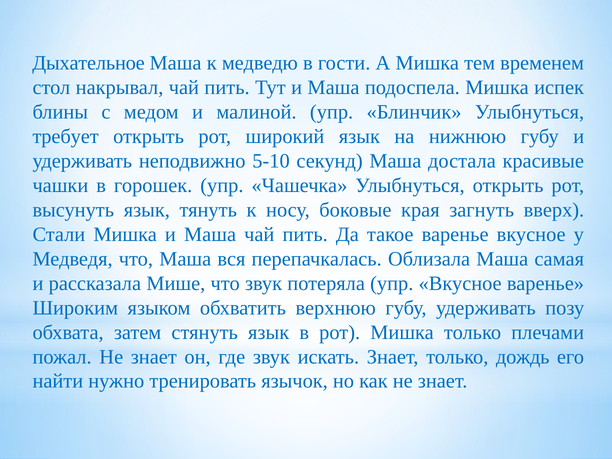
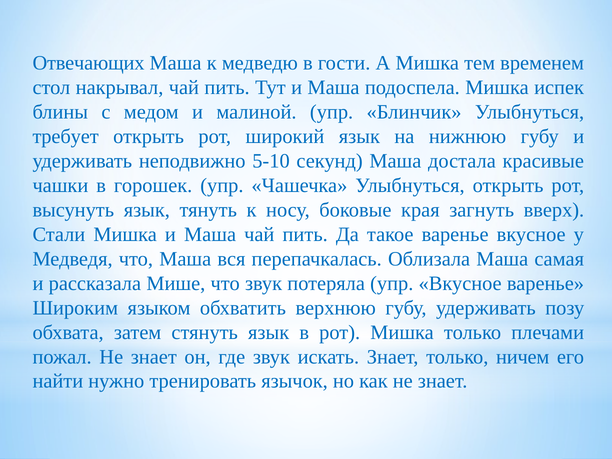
Дыхательное: Дыхательное -> Отвечающих
дождь: дождь -> ничем
